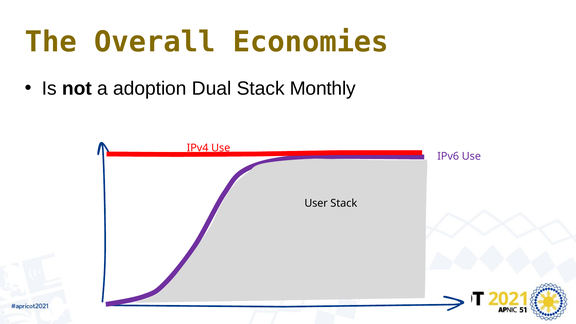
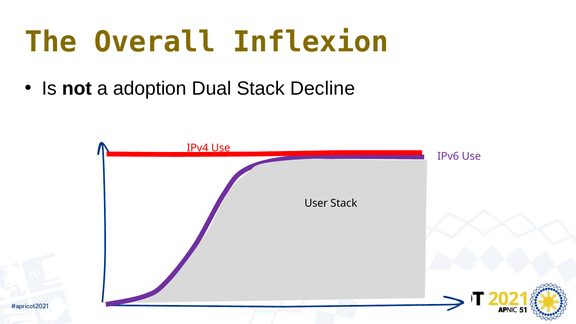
Economies: Economies -> Inflexion
Monthly: Monthly -> Decline
